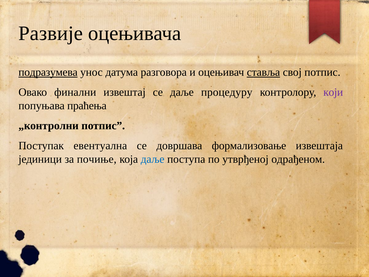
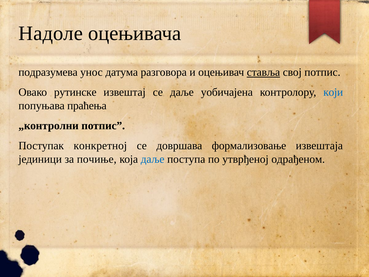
Развије: Развије -> Надоле
подразумева underline: present -> none
финални: финални -> рутинске
процедуру: процедуру -> уобичајена
који colour: purple -> blue
евентуална: евентуална -> конкретној
